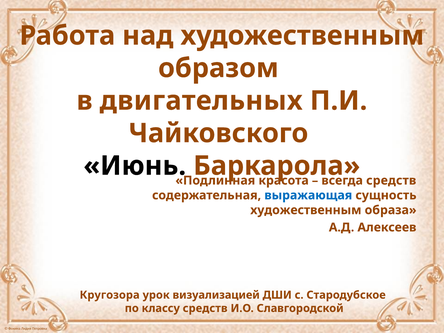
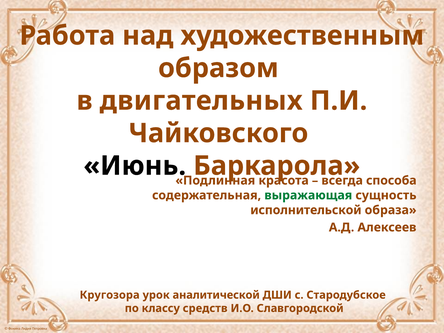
средств at (391, 180): средств -> способа
выражающая colour: blue -> green
художественным at (306, 210): художественным -> исполнительской
визуализацией: визуализацией -> аналитической
